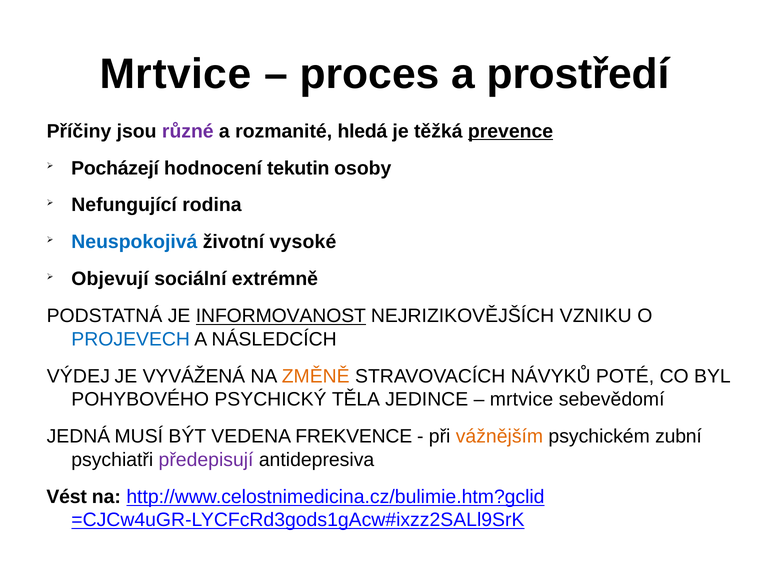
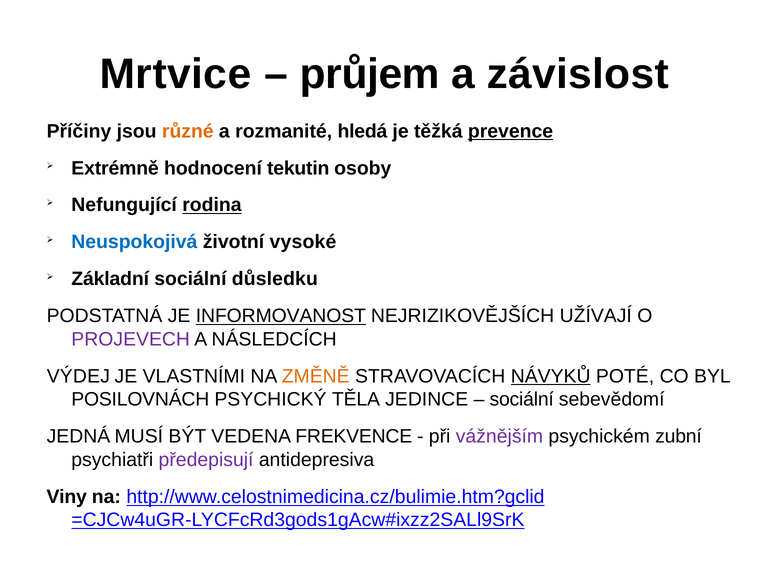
proces: proces -> průjem
prostředí: prostředí -> závislost
různé colour: purple -> orange
Pocházejí: Pocházejí -> Extrémně
rodina underline: none -> present
Objevují: Objevují -> Základní
extrémně: extrémně -> důsledku
VZNIKU: VZNIKU -> UŽÍVAJÍ
PROJEVECH colour: blue -> purple
VYVÁŽENÁ: VYVÁŽENÁ -> VLASTNÍMI
NÁVYKŮ underline: none -> present
POHYBOVÉHO: POHYBOVÉHO -> POSILOVNÁCH
mrtvice at (522, 399): mrtvice -> sociální
vážnějším colour: orange -> purple
Vést: Vést -> Viny
